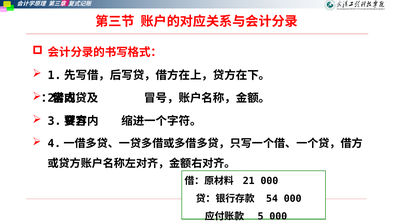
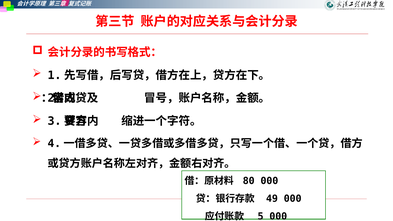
21: 21 -> 80
54: 54 -> 49
